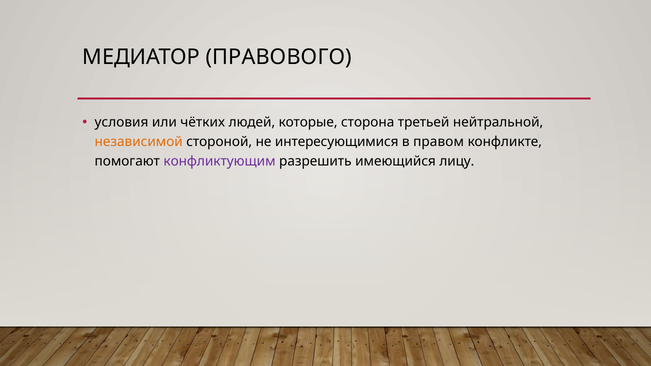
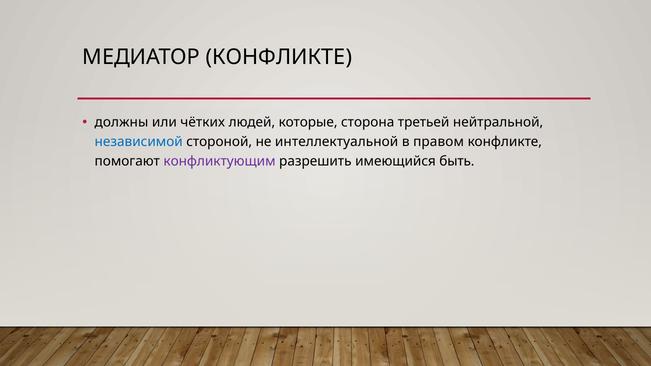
МЕДИАТОР ПРАВОВОГО: ПРАВОВОГО -> КОНФЛИКТЕ
условия: условия -> должны
независимой colour: orange -> blue
интересующимися: интересующимися -> интеллектуальной
лицу: лицу -> быть
